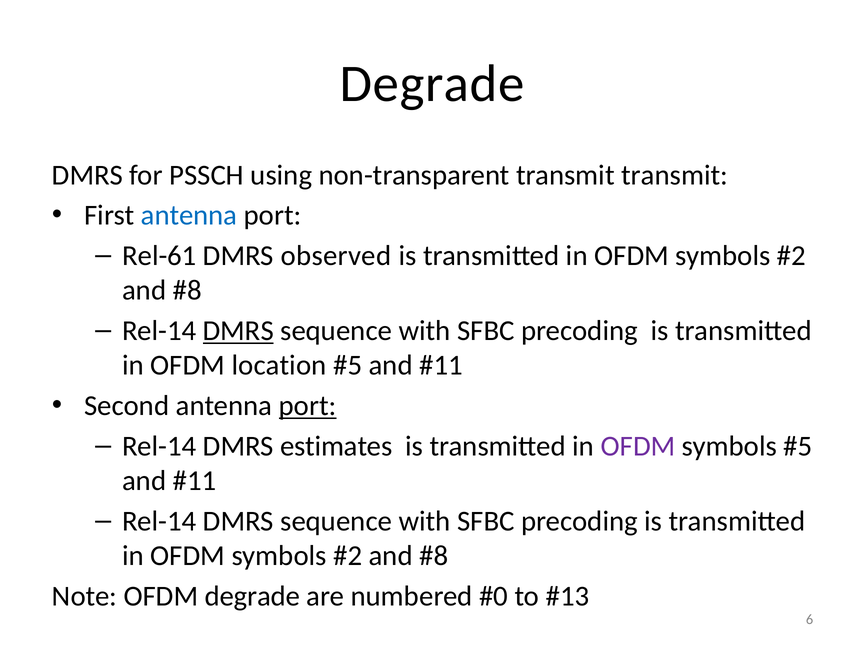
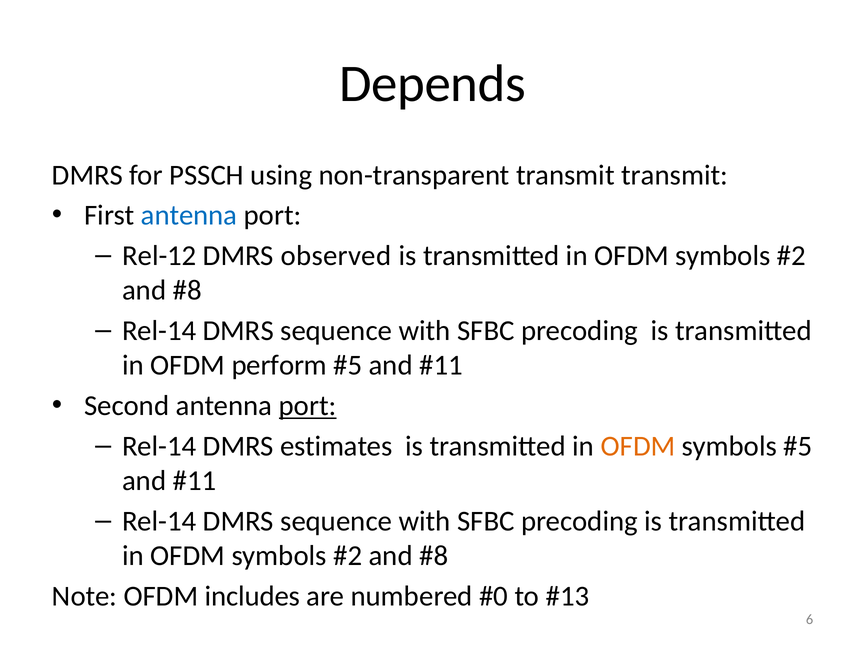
Degrade at (432, 84): Degrade -> Depends
Rel-61: Rel-61 -> Rel-12
DMRS at (238, 331) underline: present -> none
location: location -> perform
OFDM at (638, 446) colour: purple -> orange
OFDM degrade: degrade -> includes
